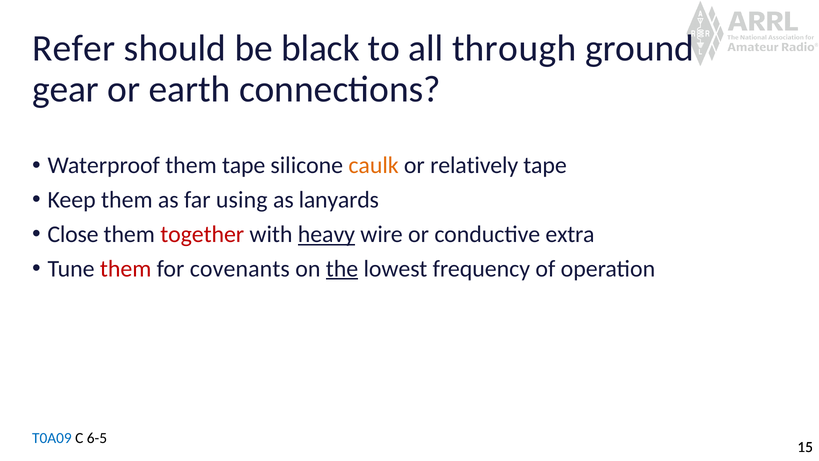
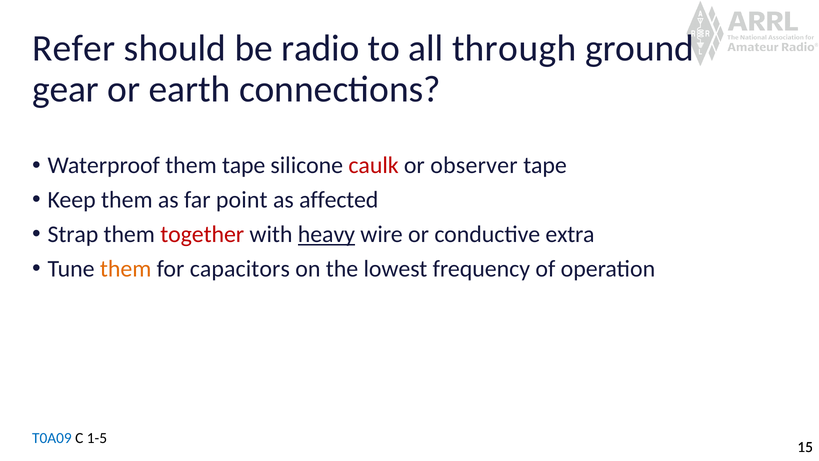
black: black -> radio
caulk colour: orange -> red
relatively: relatively -> observer
using: using -> point
lanyards: lanyards -> affected
Close: Close -> Strap
them at (126, 268) colour: red -> orange
covenants: covenants -> capacitors
the underline: present -> none
6-5: 6-5 -> 1-5
